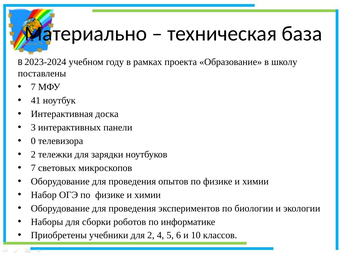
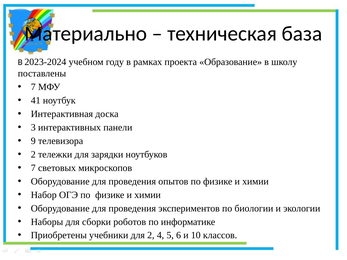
0: 0 -> 9
